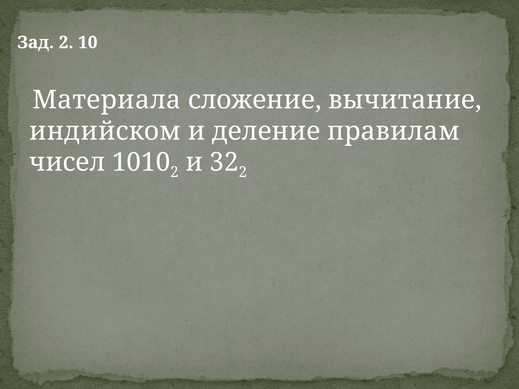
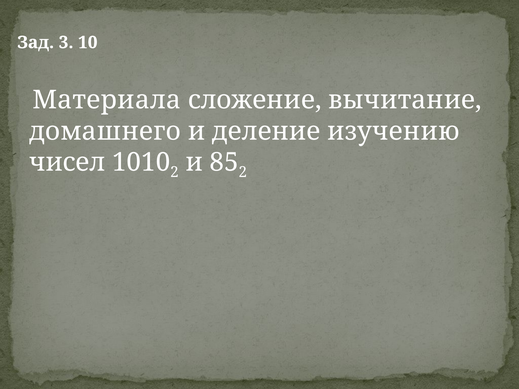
Зад 2: 2 -> 3
индийском: индийском -> домашнего
правилам: правилам -> изучению
32: 32 -> 85
